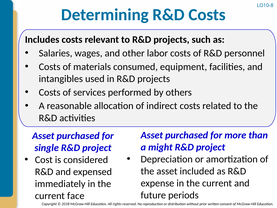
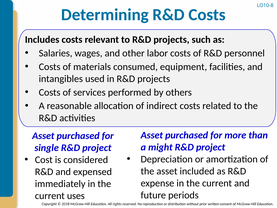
face: face -> uses
